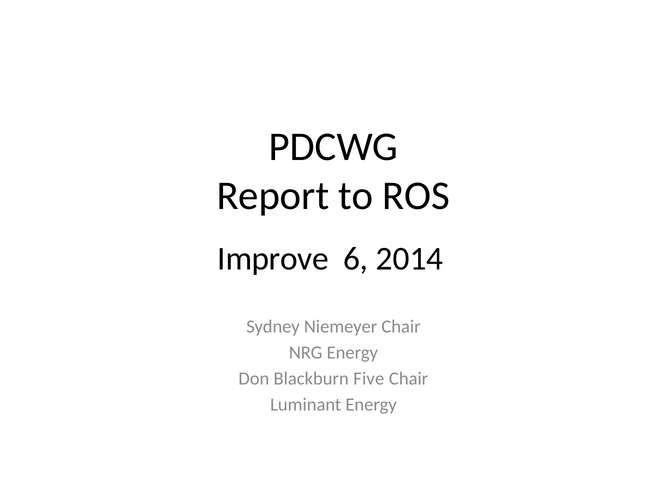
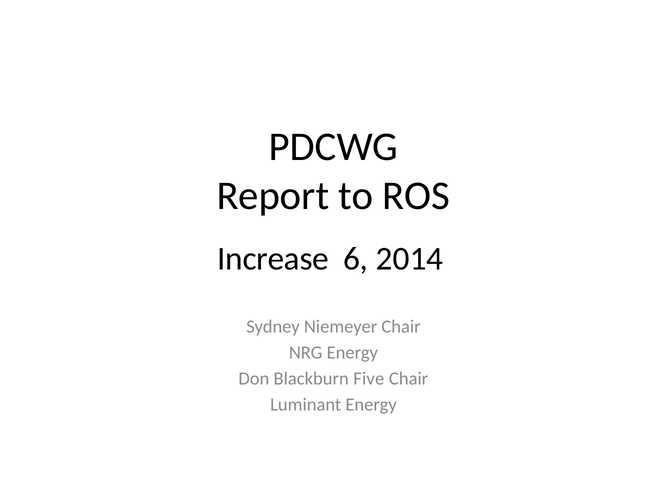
Improve: Improve -> Increase
